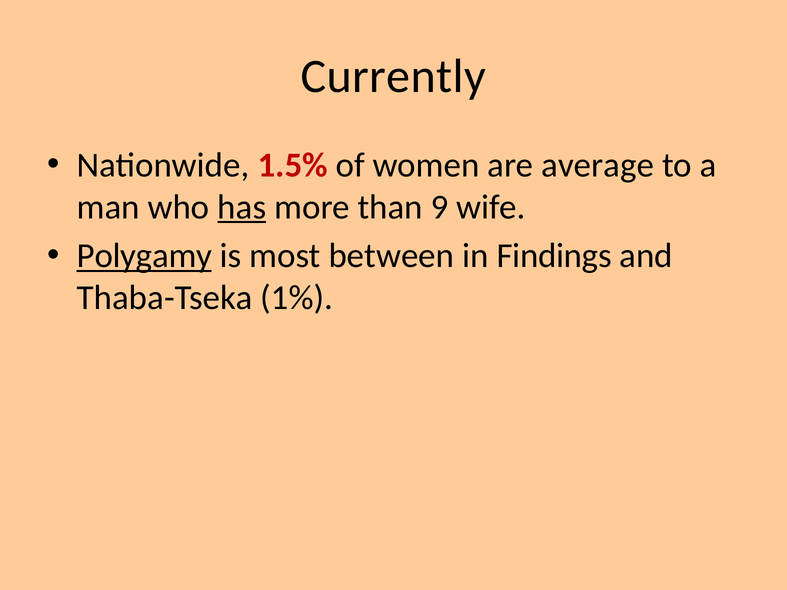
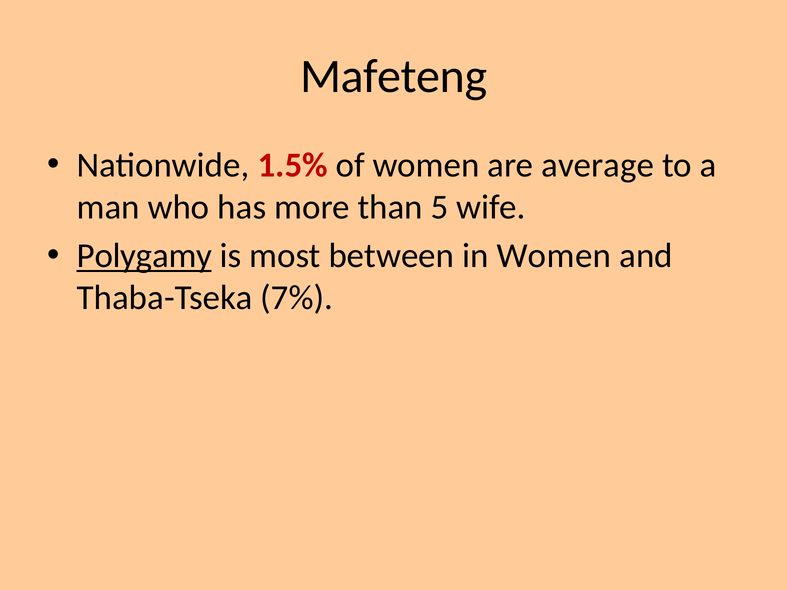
Currently: Currently -> Mafeteng
has underline: present -> none
9: 9 -> 5
in Findings: Findings -> Women
1%: 1% -> 7%
